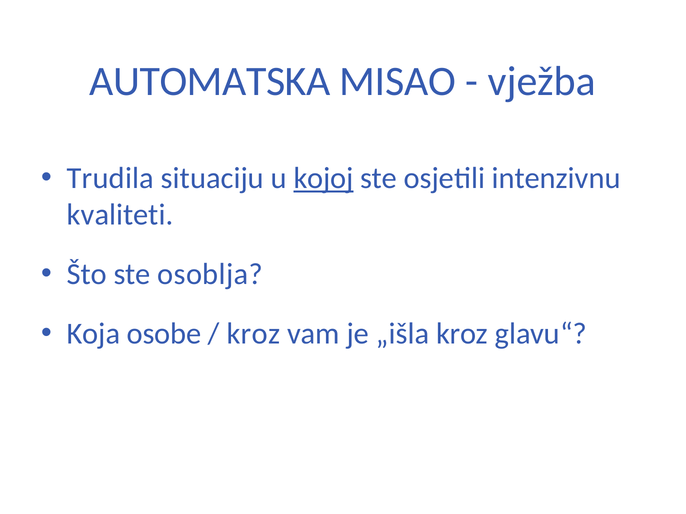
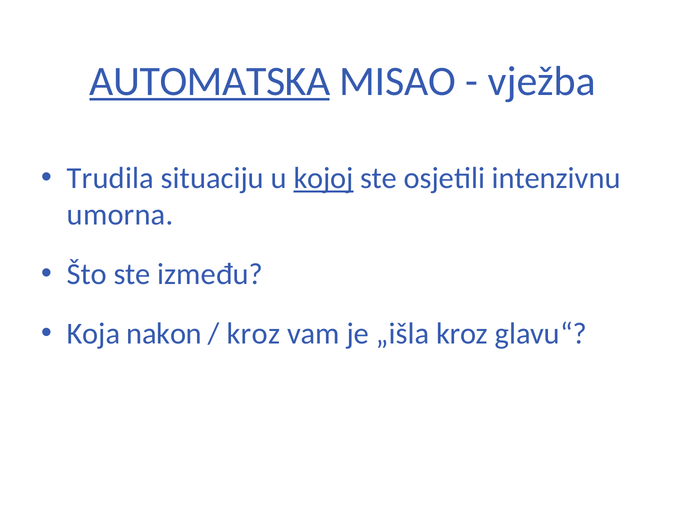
AUTOMATSKA underline: none -> present
kvaliteti: kvaliteti -> umorna
osoblja: osoblja -> između
osobe: osobe -> nakon
